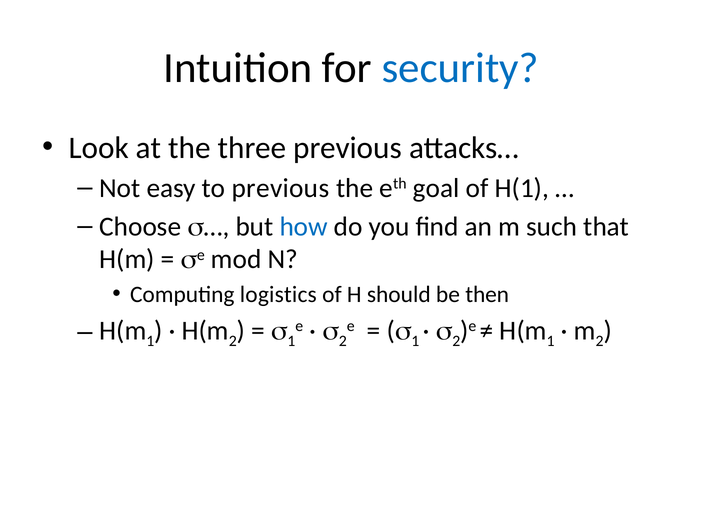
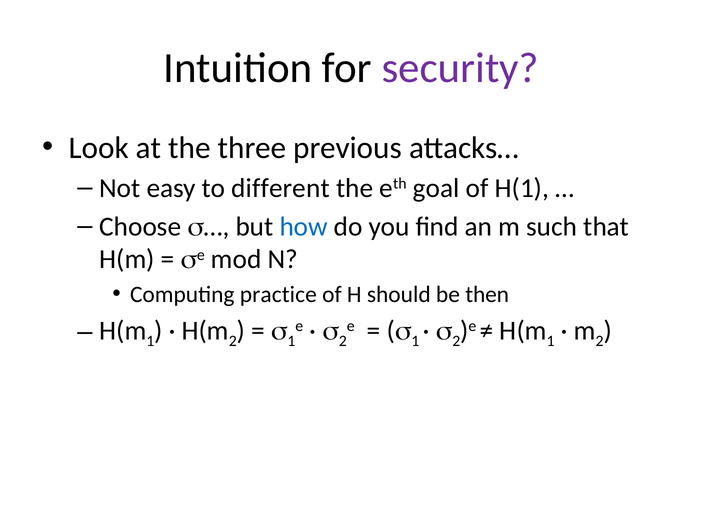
security colour: blue -> purple
to previous: previous -> different
logistics: logistics -> practice
